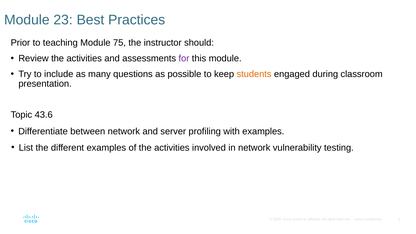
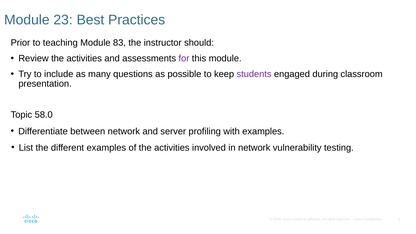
75: 75 -> 83
students colour: orange -> purple
43.6: 43.6 -> 58.0
